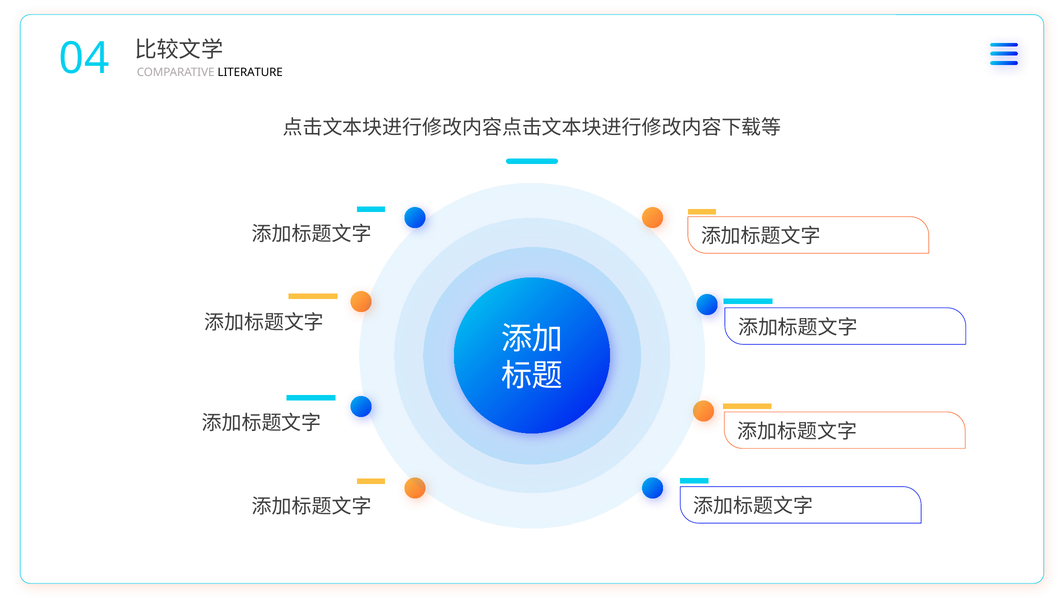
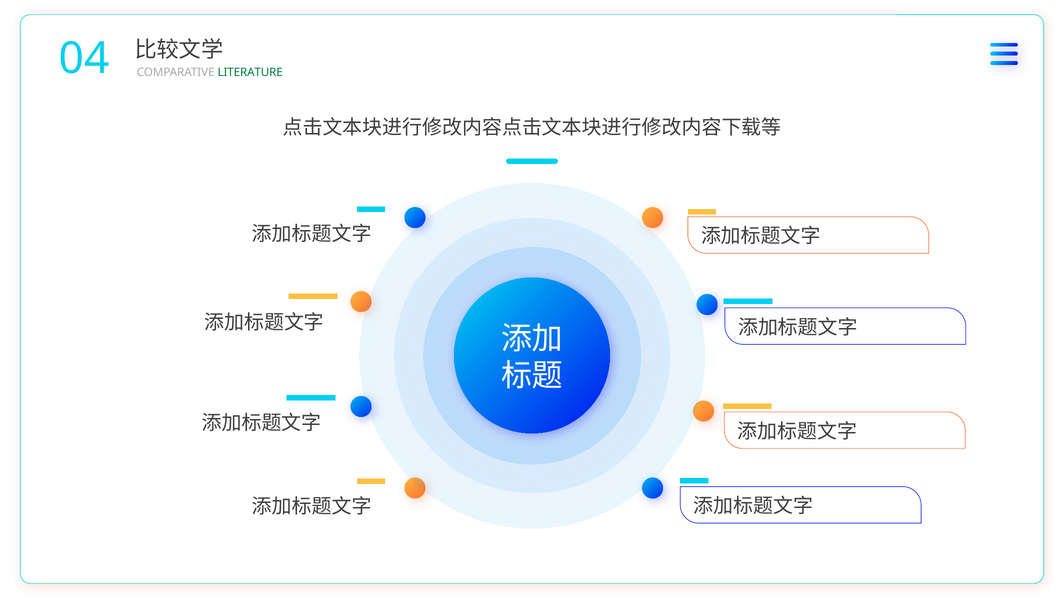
LITERATURE colour: black -> green
